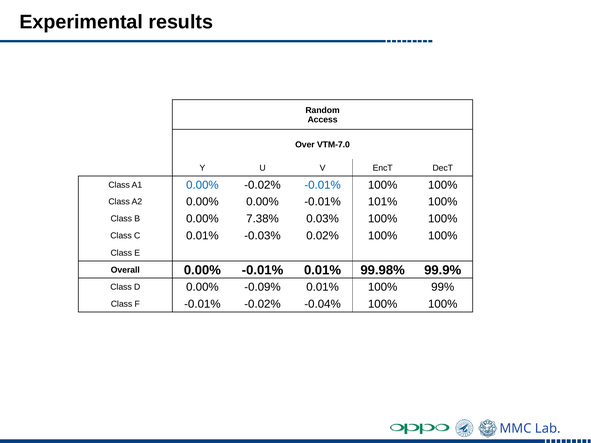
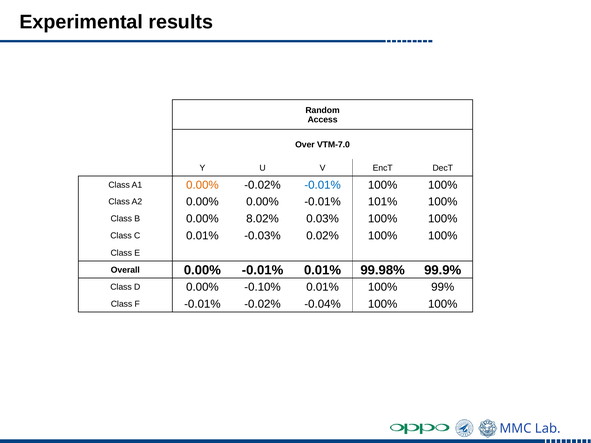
0.00% at (202, 185) colour: blue -> orange
7.38%: 7.38% -> 8.02%
-0.09%: -0.09% -> -0.10%
